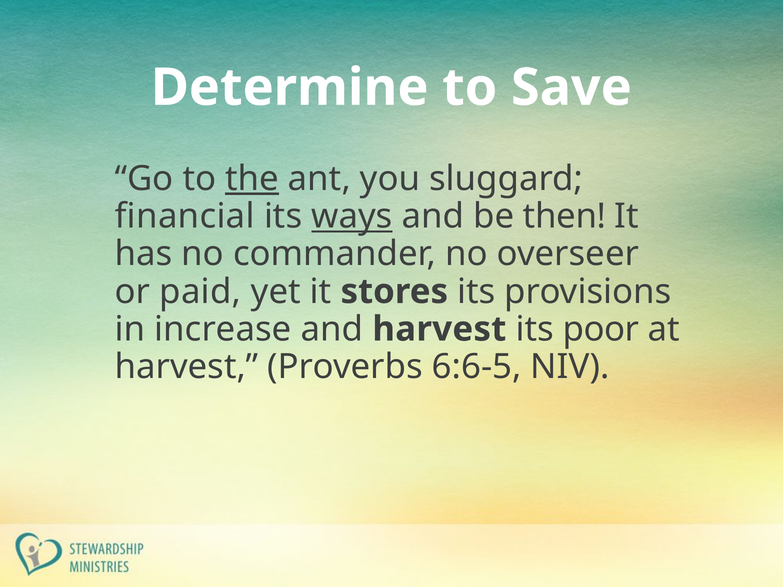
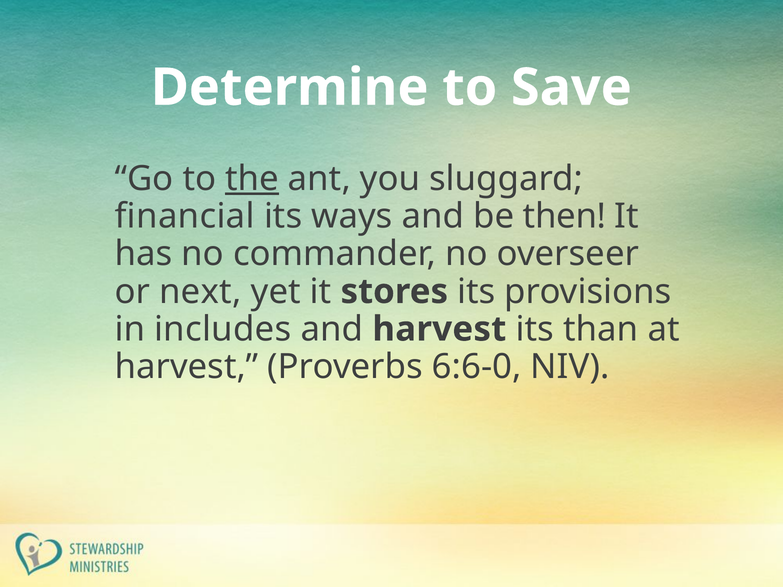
ways underline: present -> none
paid: paid -> next
increase: increase -> includes
poor: poor -> than
6:6-5: 6:6-5 -> 6:6-0
